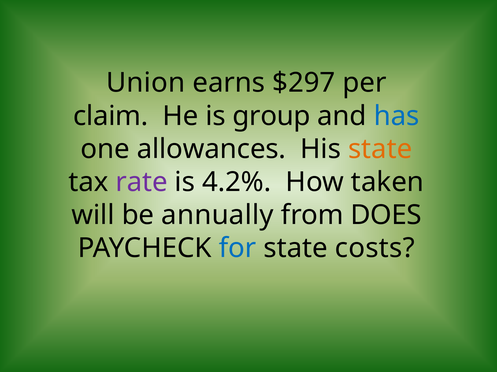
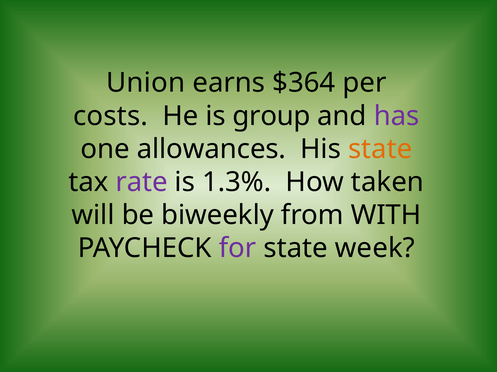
$297: $297 -> $364
claim: claim -> costs
has colour: blue -> purple
4.2%: 4.2% -> 1.3%
annually: annually -> biweekly
DOES: DOES -> WITH
for colour: blue -> purple
costs: costs -> week
